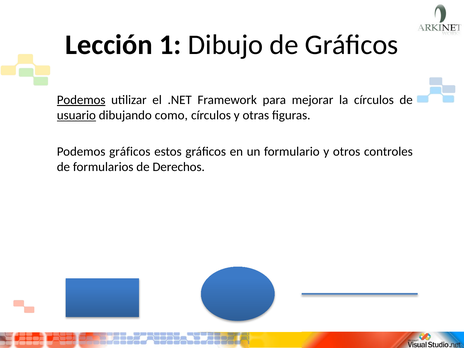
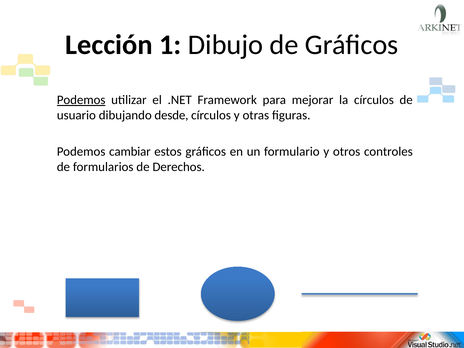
usuario underline: present -> none
como: como -> desde
Podemos gráficos: gráficos -> cambiar
